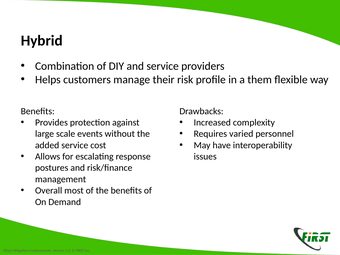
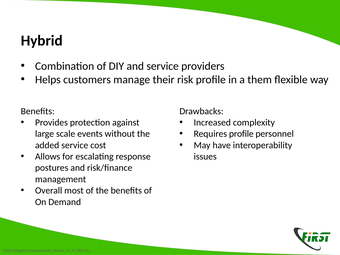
Requires varied: varied -> profile
